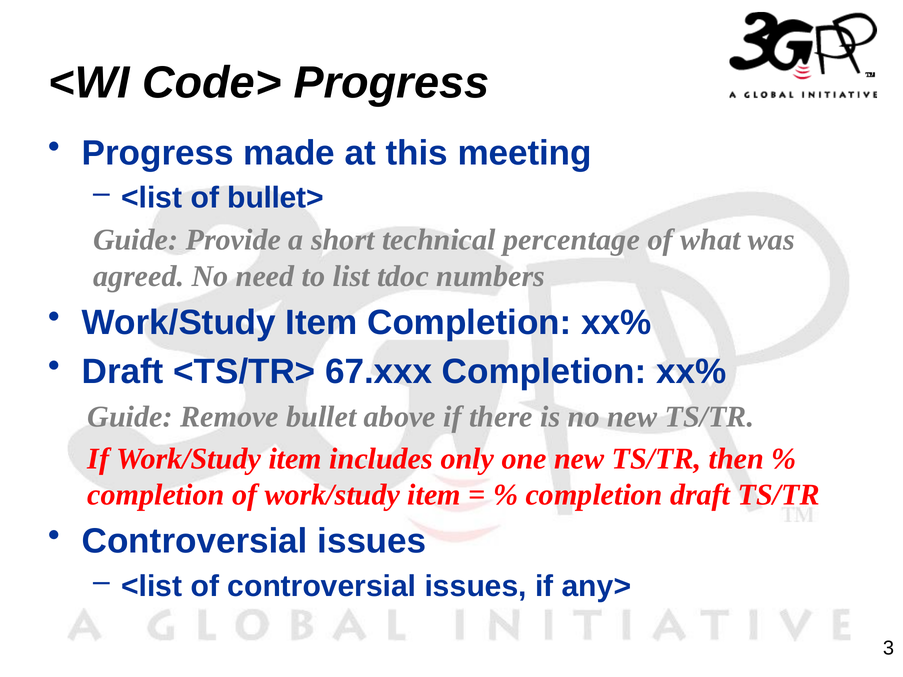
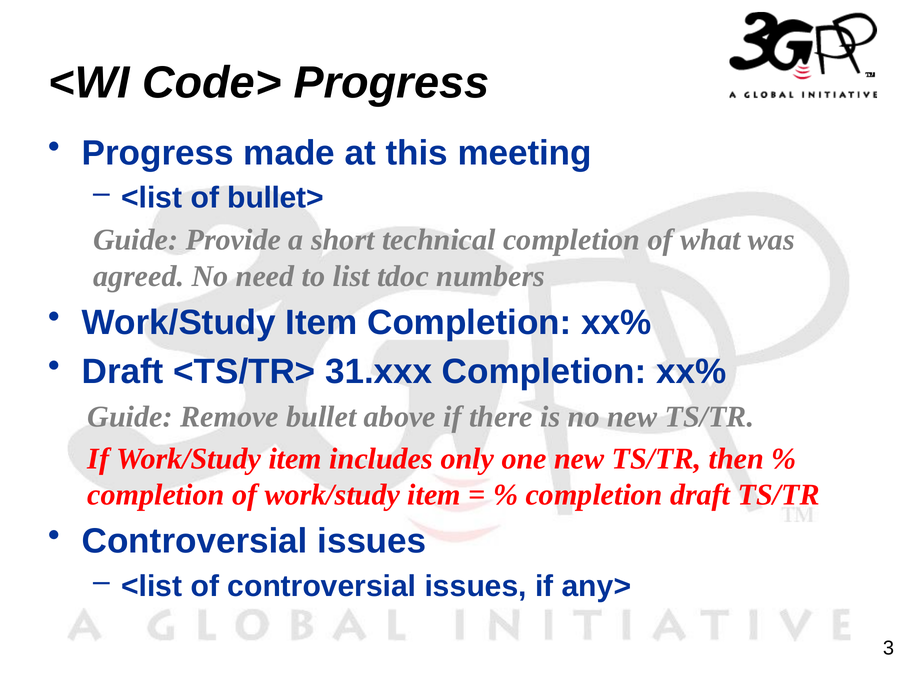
technical percentage: percentage -> completion
67.xxx: 67.xxx -> 31.xxx
